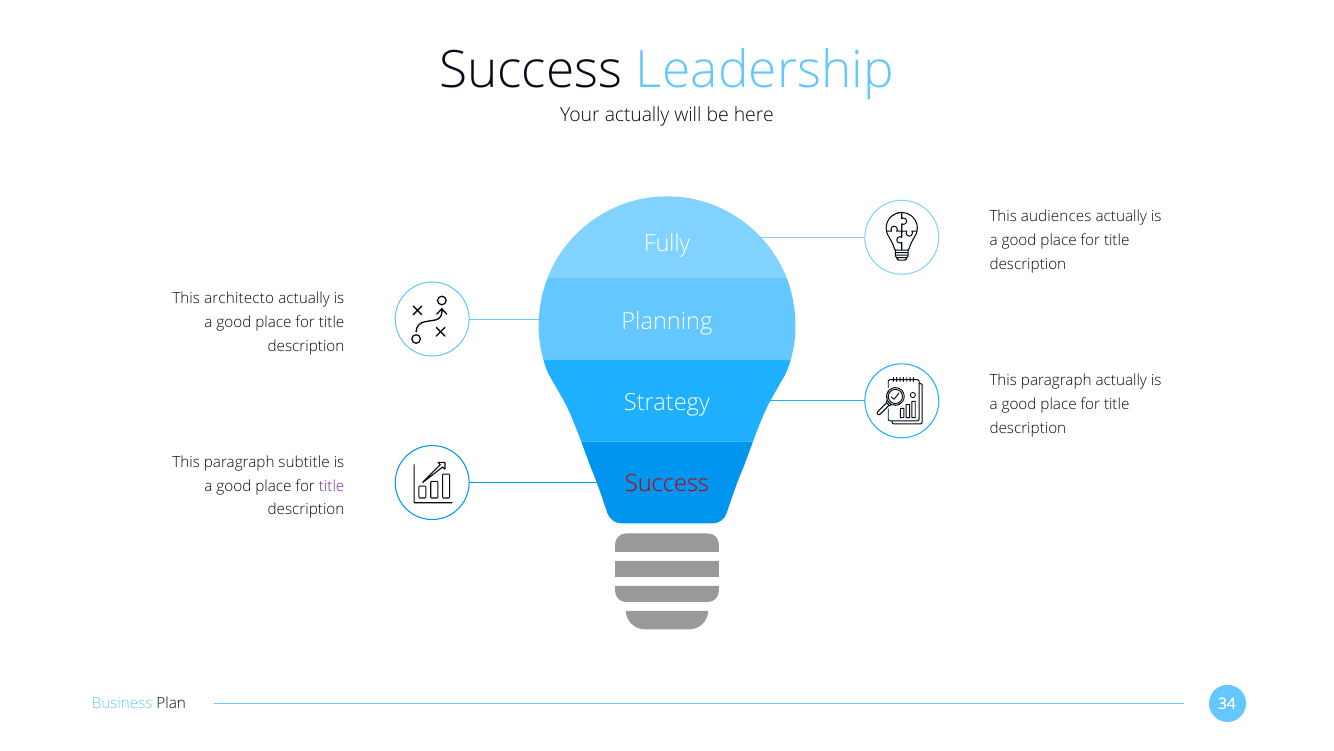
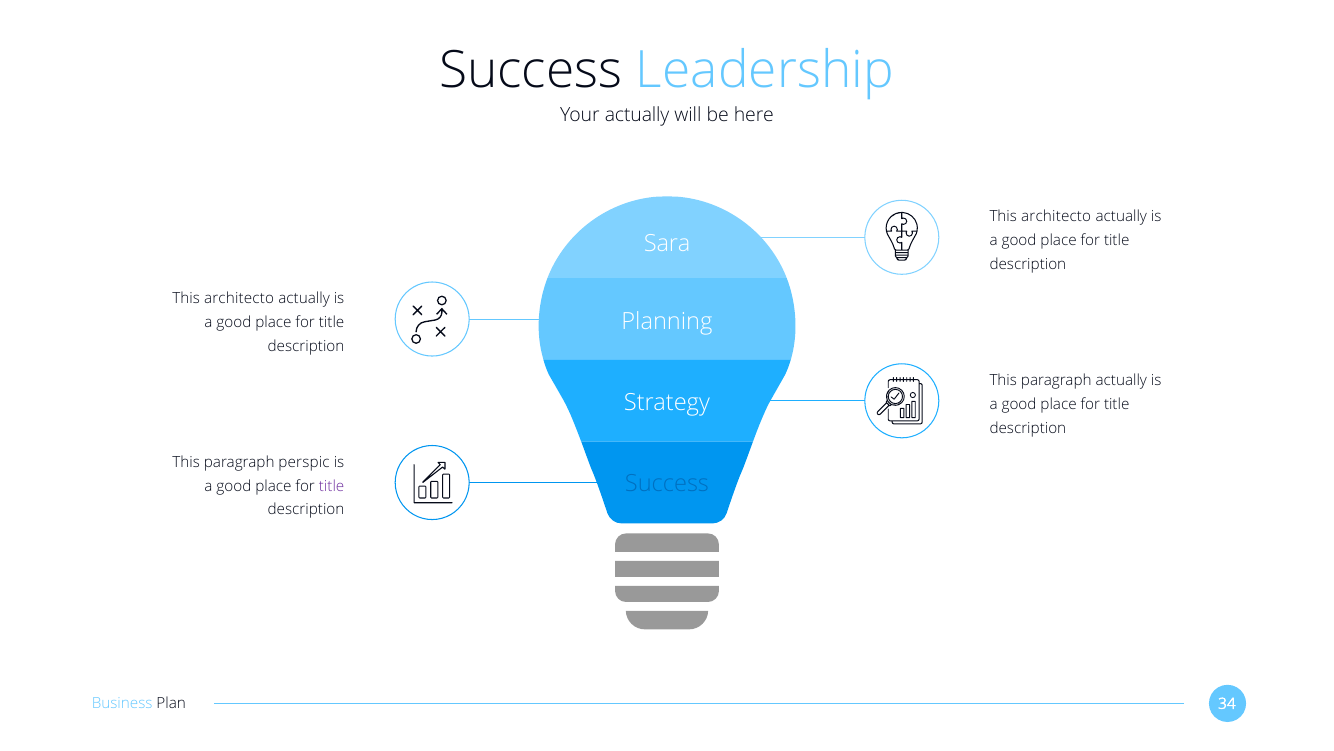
audiences at (1056, 217): audiences -> architecto
Fully: Fully -> Sara
subtitle: subtitle -> perspic
Success at (667, 484) colour: red -> blue
